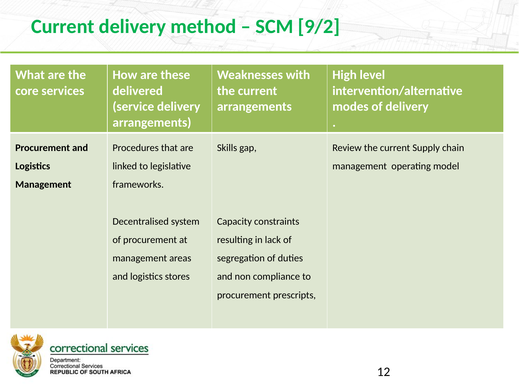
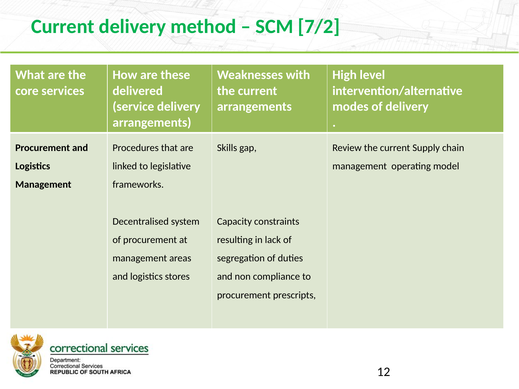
9/2: 9/2 -> 7/2
